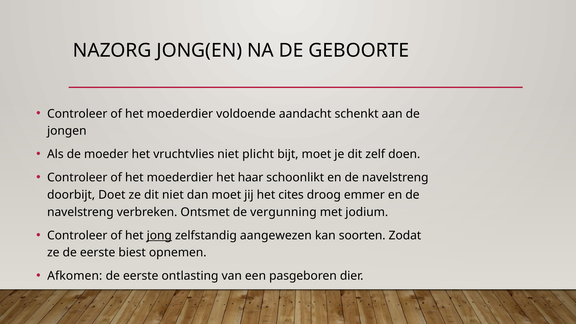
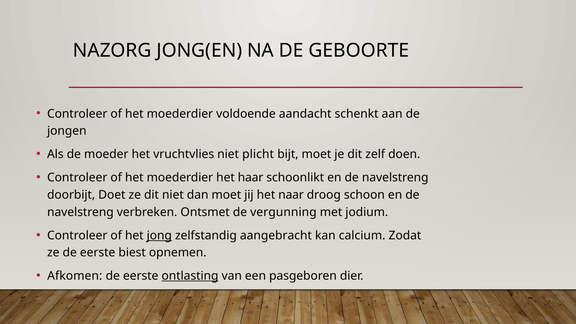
cites: cites -> naar
emmer: emmer -> schoon
aangewezen: aangewezen -> aangebracht
soorten: soorten -> calcium
ontlasting underline: none -> present
